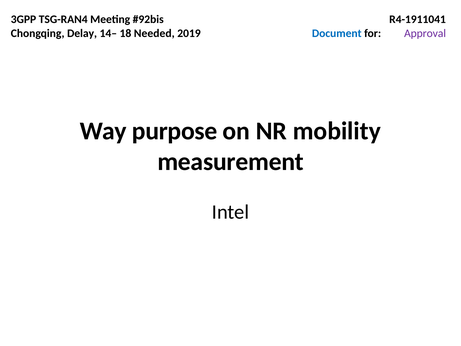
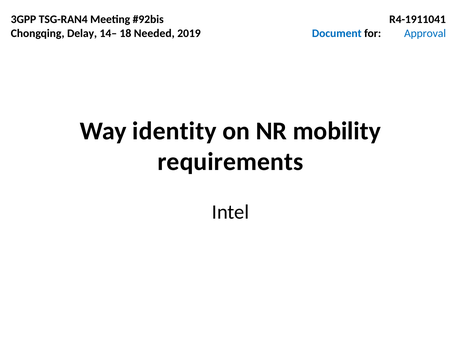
Approval colour: purple -> blue
purpose: purpose -> identity
measurement: measurement -> requirements
